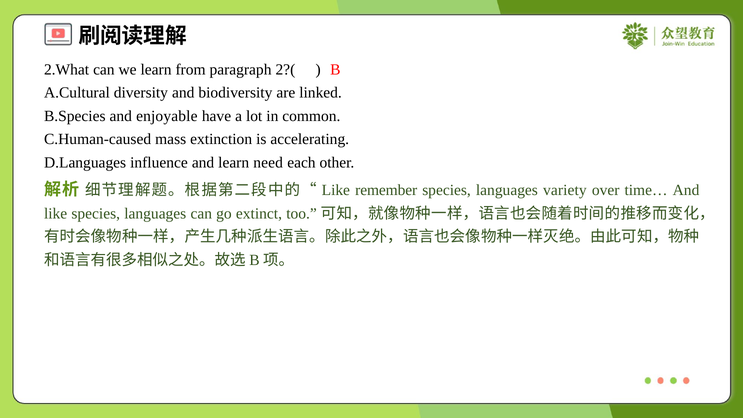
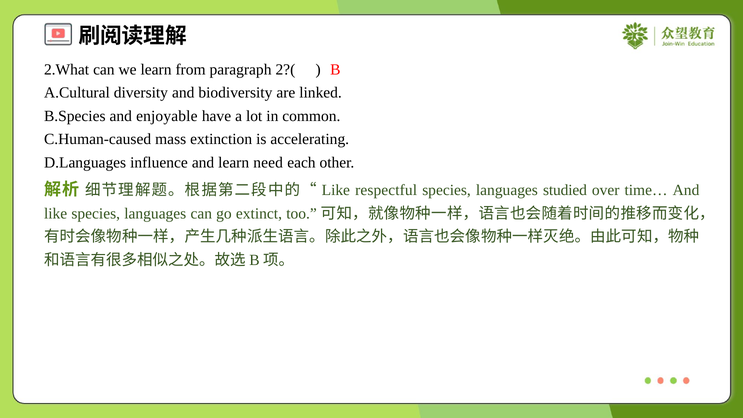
remember: remember -> respectful
variety: variety -> studied
